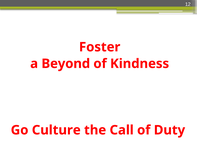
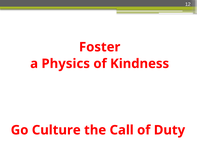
Beyond: Beyond -> Physics
